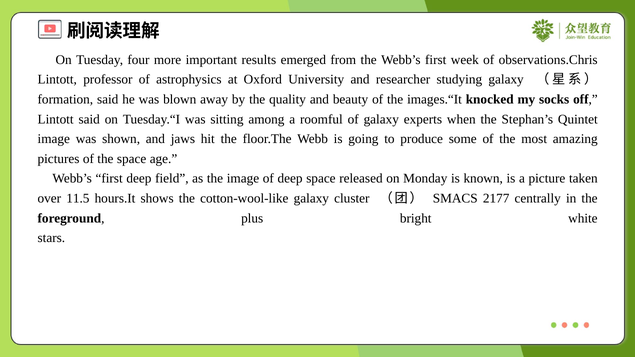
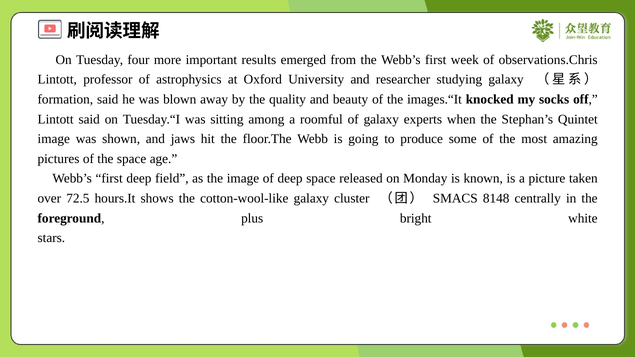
11.5: 11.5 -> 72.5
2177: 2177 -> 8148
